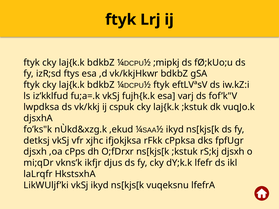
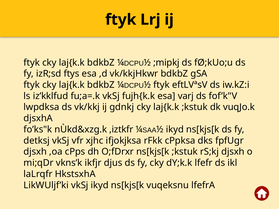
cspuk: cspuk -> gdnkj
,ekud: ,ekud -> ,iztkfr
